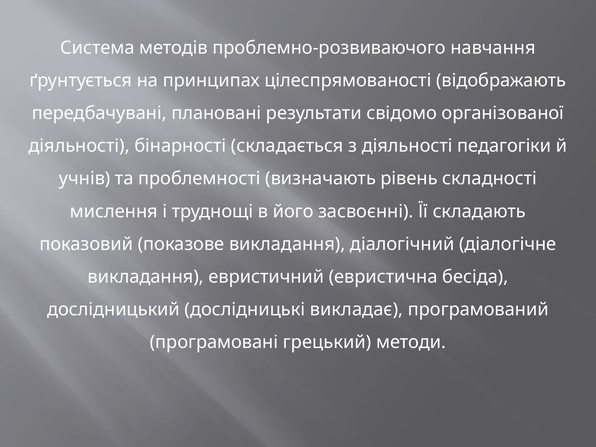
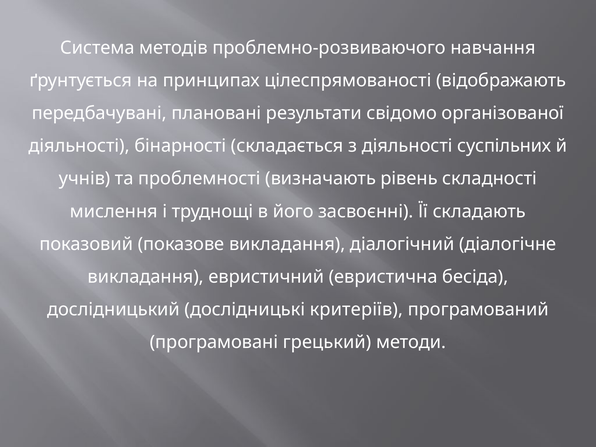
педагогіки: педагогіки -> суспільних
викладає: викладає -> критеріїв
